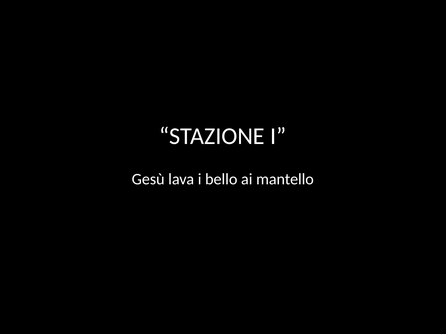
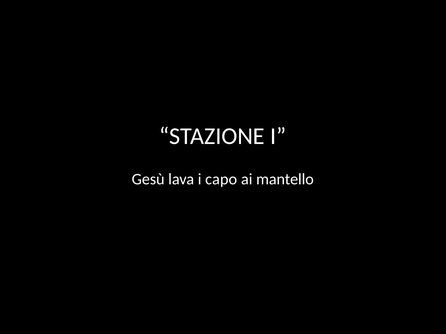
bello: bello -> capo
